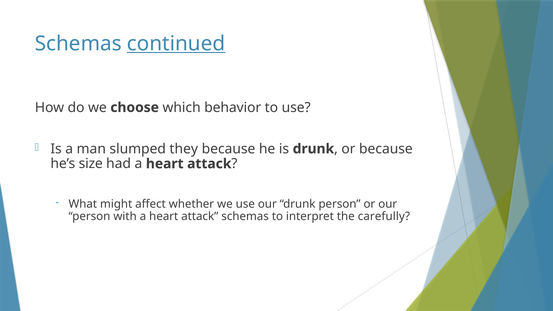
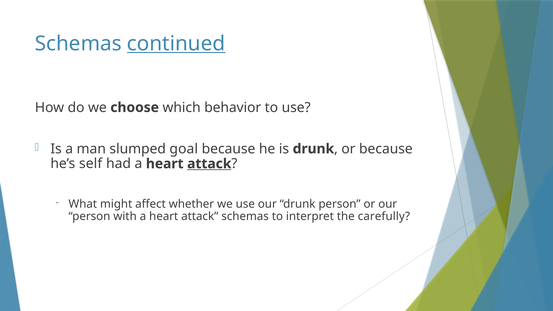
they: they -> goal
size: size -> self
attack at (209, 164) underline: none -> present
